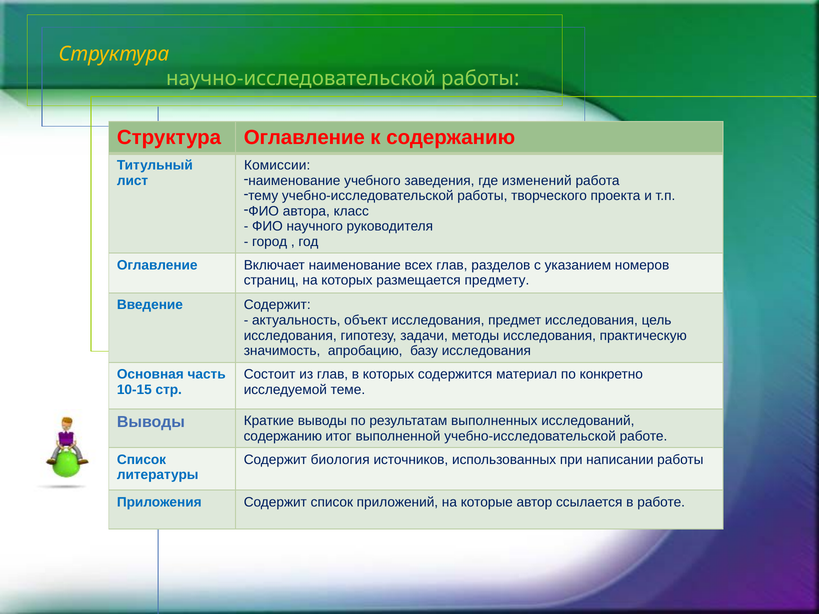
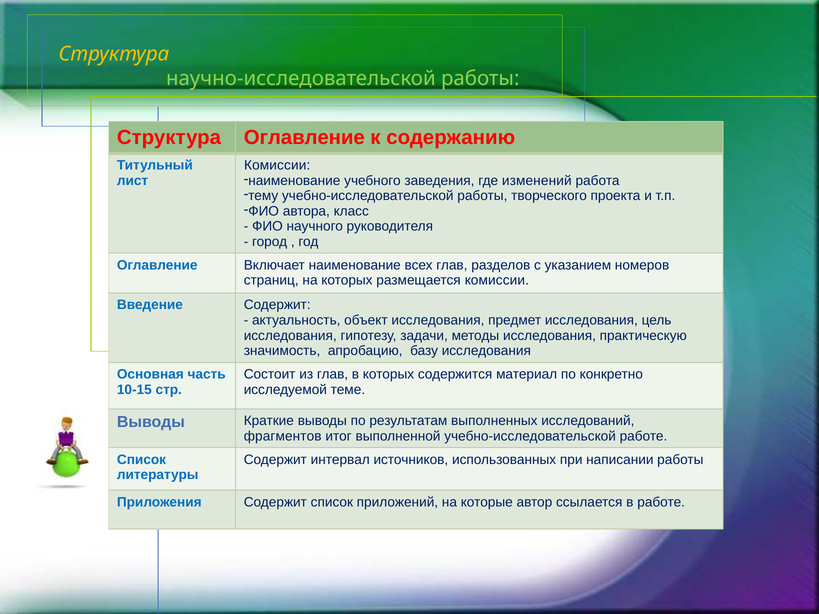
размещается предмету: предмету -> комиссии
содержанию at (283, 436): содержанию -> фрагментов
биология: биология -> интервал
